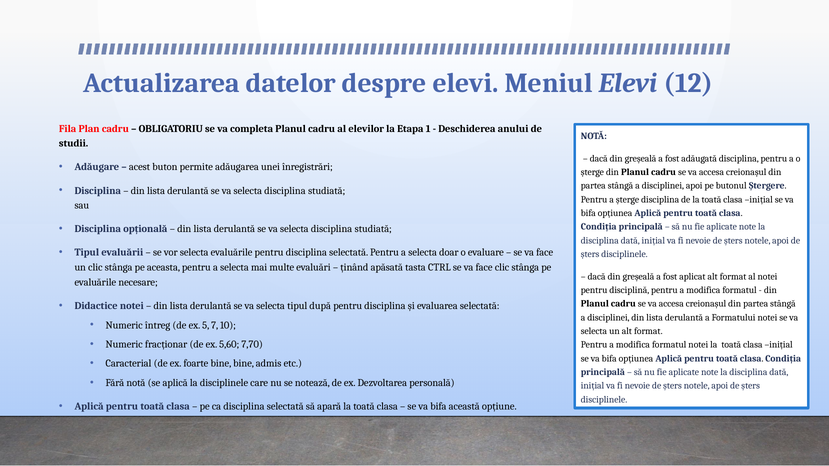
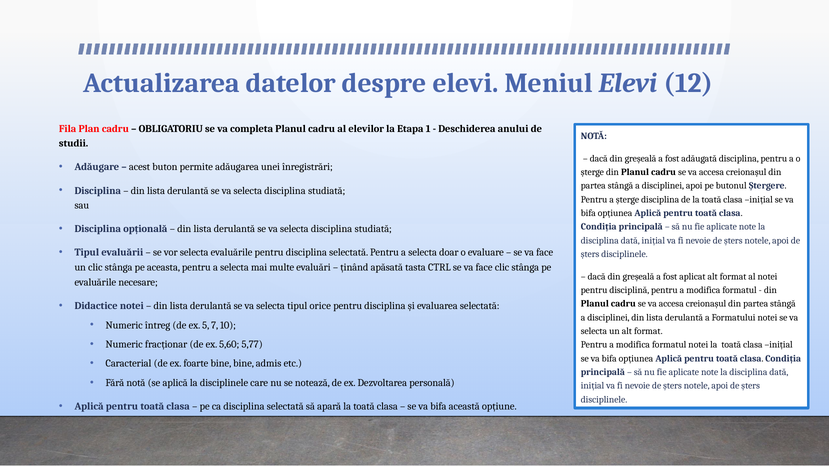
după: după -> orice
7,70: 7,70 -> 5,77
